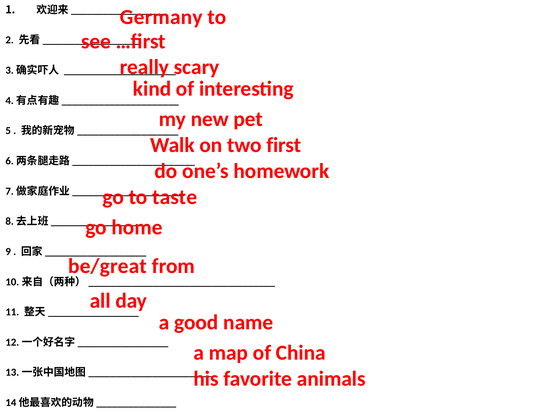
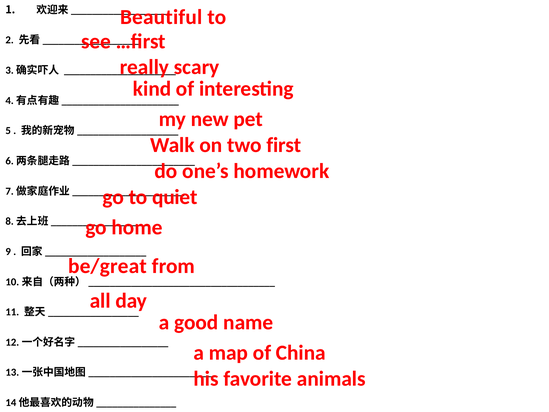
Germany: Germany -> Beautiful
taste: taste -> quiet
